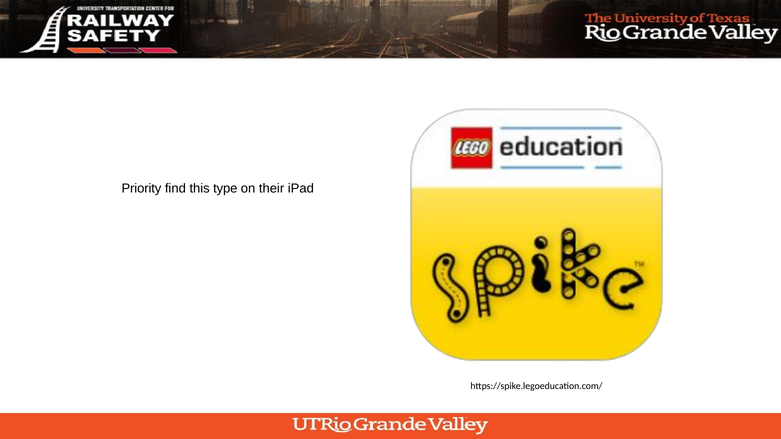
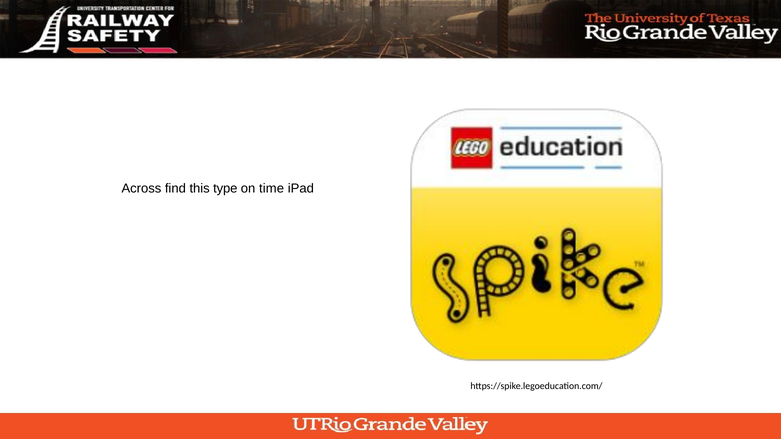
Priority: Priority -> Across
their: their -> time
